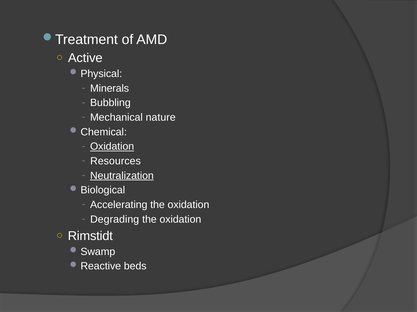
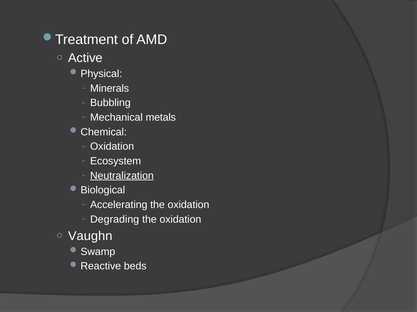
nature: nature -> metals
Oxidation at (112, 147) underline: present -> none
Resources: Resources -> Ecosystem
Rimstidt: Rimstidt -> Vaughn
